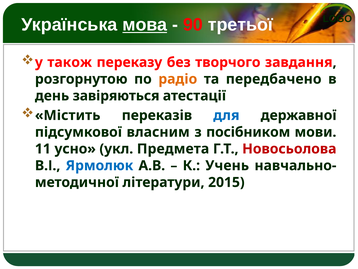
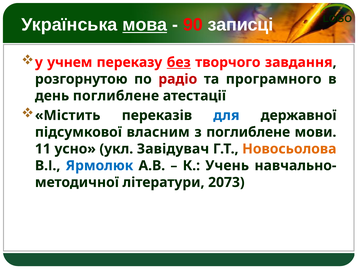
третьої: третьої -> записці
також: також -> учнем
без underline: none -> present
радіо colour: orange -> red
передбачено: передбачено -> програмного
день завіряються: завіряються -> поглиблене
з посібником: посібником -> поглиблене
Предмета: Предмета -> Завідувач
Новосьолова colour: red -> orange
2015: 2015 -> 2073
